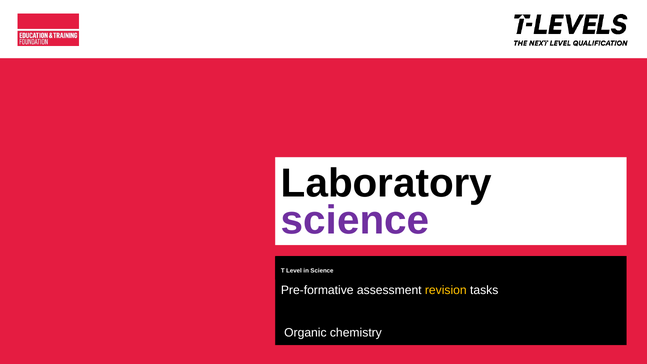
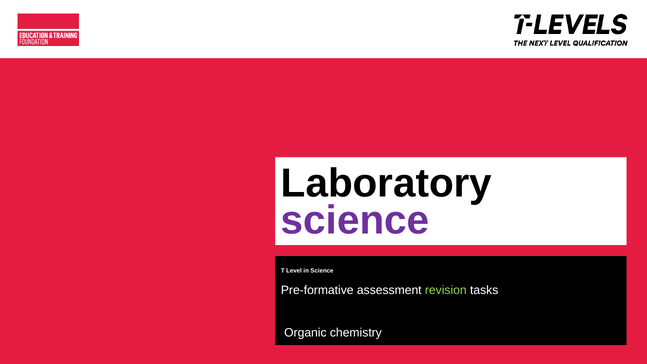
revision colour: yellow -> light green
